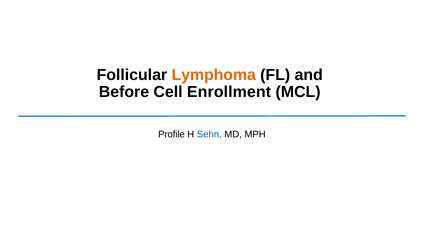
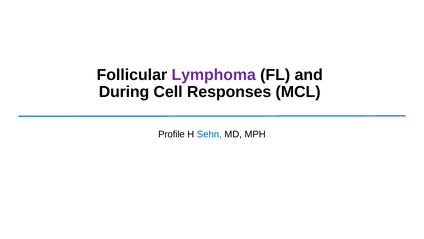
Lymphoma colour: orange -> purple
Before: Before -> During
Enrollment: Enrollment -> Responses
